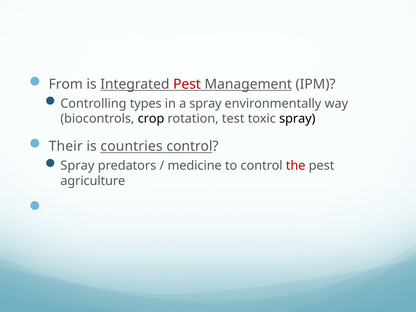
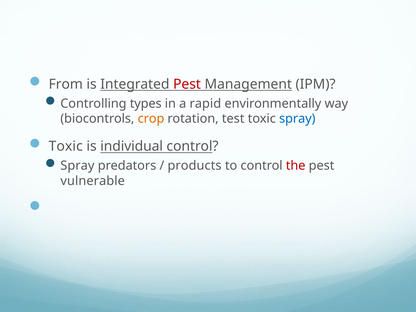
a spray: spray -> rapid
crop colour: black -> orange
spray at (297, 119) colour: black -> blue
Their at (66, 146): Their -> Toxic
countries: countries -> individual
medicine: medicine -> products
agriculture: agriculture -> vulnerable
